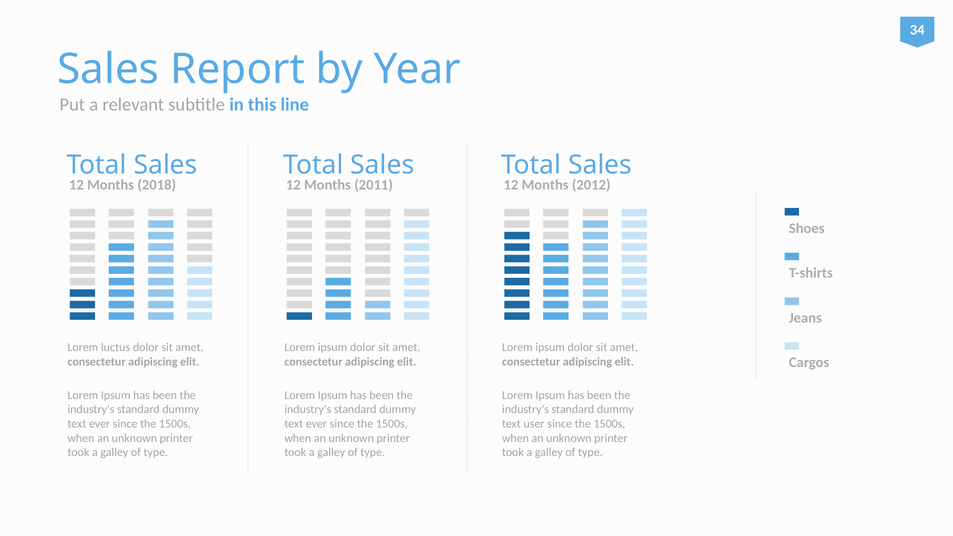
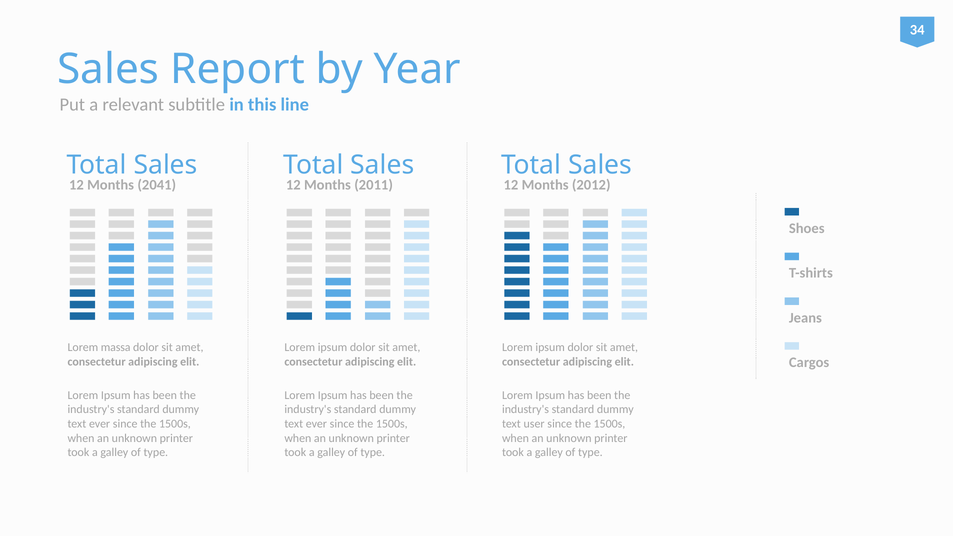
2018: 2018 -> 2041
luctus: luctus -> massa
